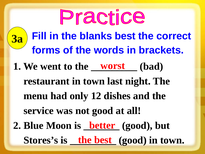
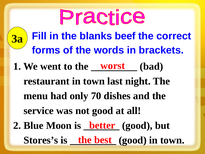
blanks best: best -> beef
12: 12 -> 70
